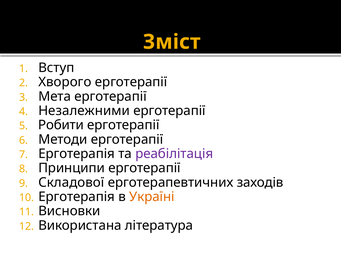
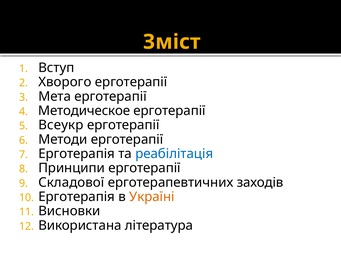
Незалежними: Незалежними -> Методическое
Робити: Робити -> Всеукр
реабілітація colour: purple -> blue
